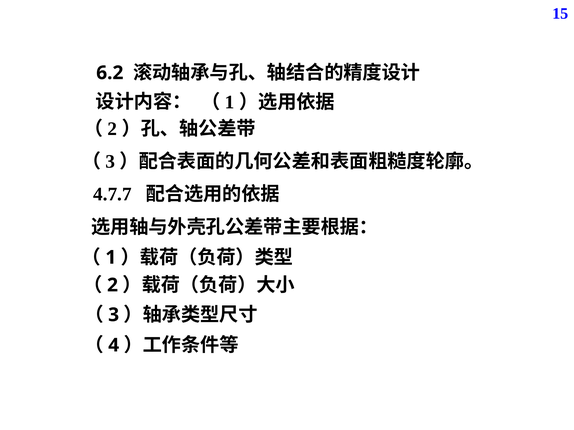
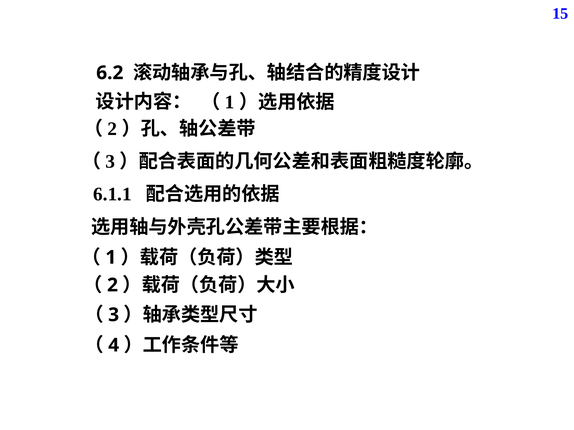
4.7.7: 4.7.7 -> 6.1.1
